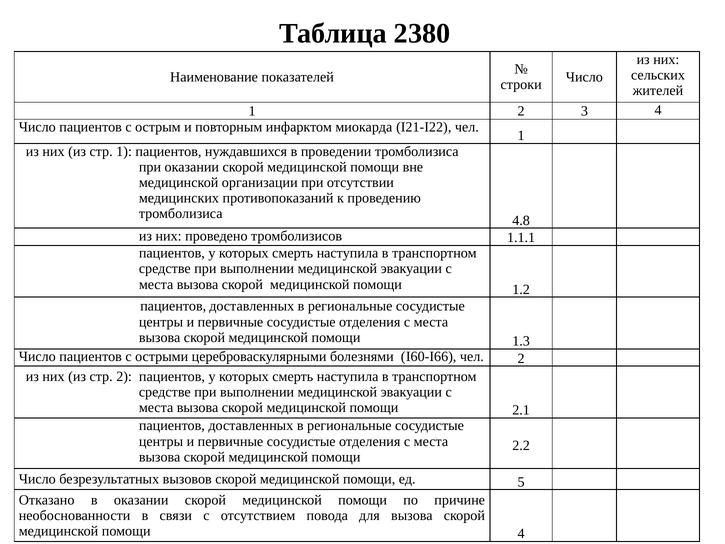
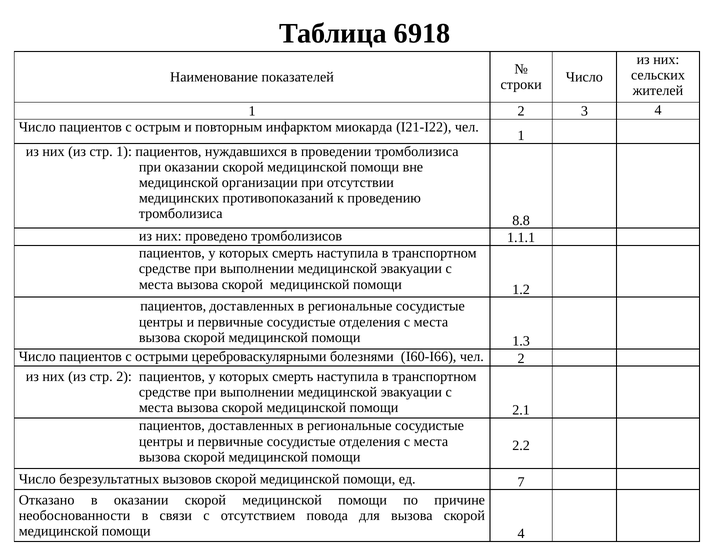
2380: 2380 -> 6918
4.8: 4.8 -> 8.8
5: 5 -> 7
